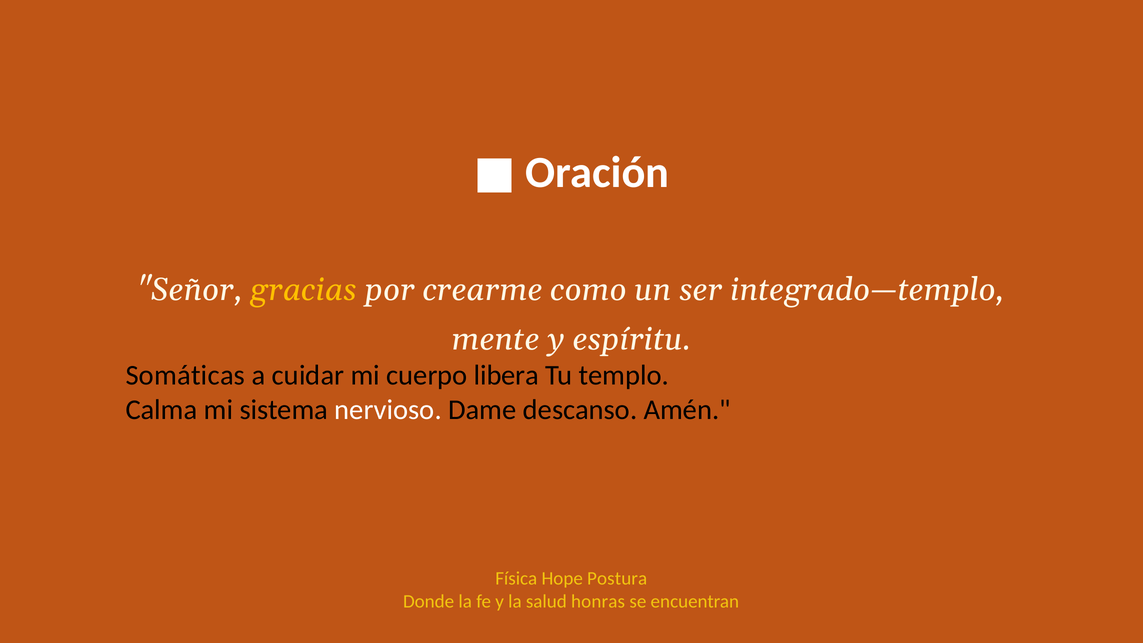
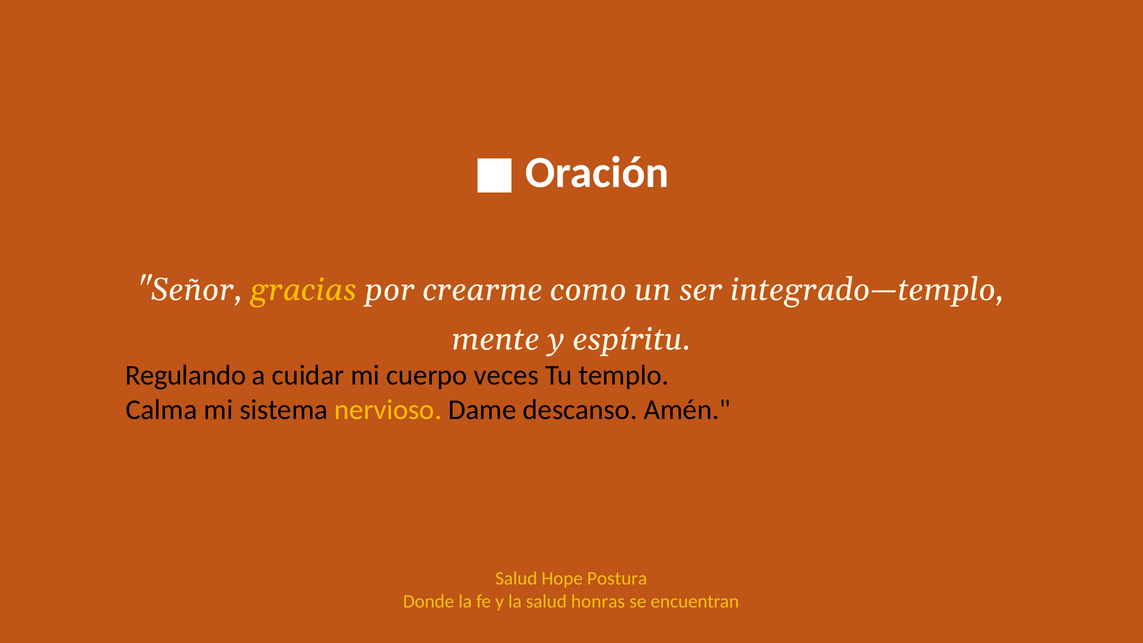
Somáticas: Somáticas -> Regulando
libera: libera -> veces
nervioso colour: white -> yellow
Física at (516, 578): Física -> Salud
